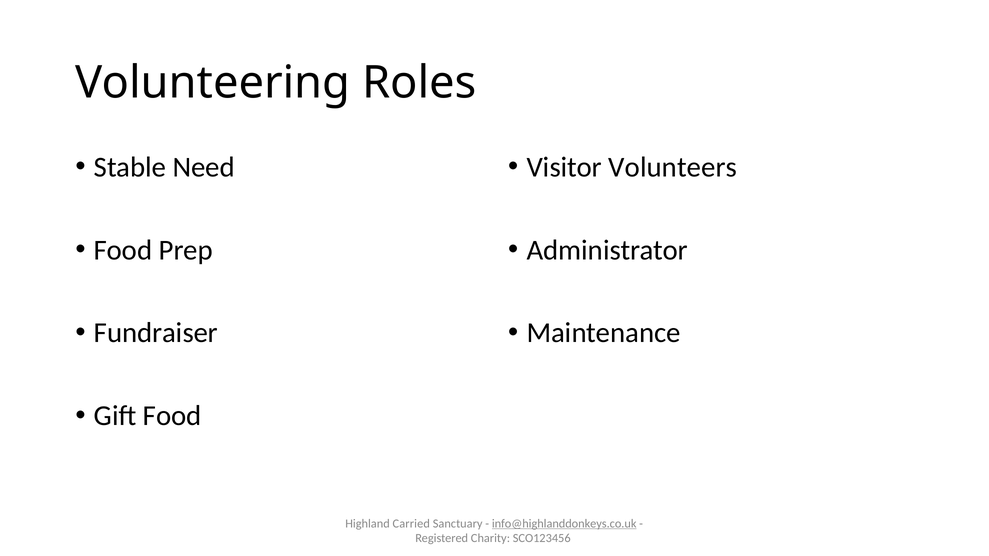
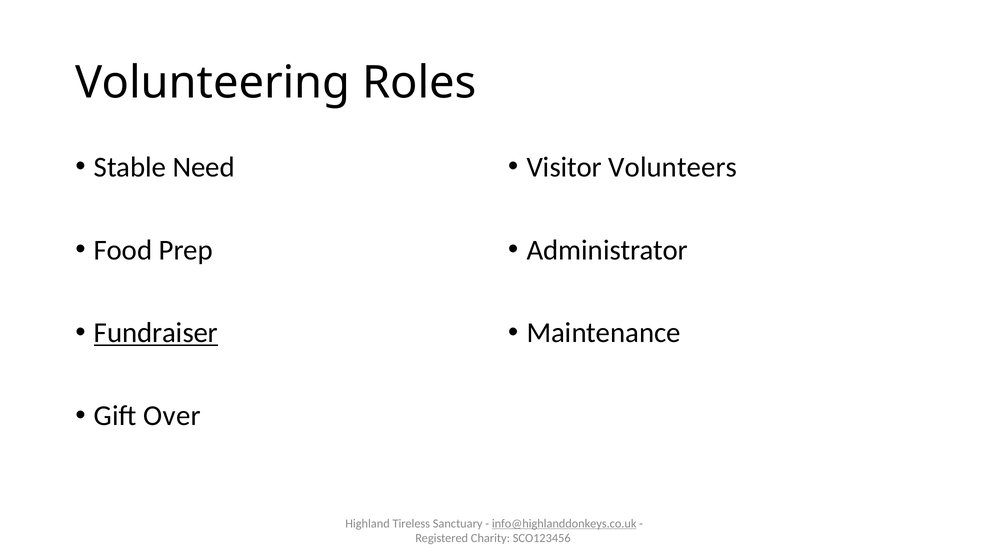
Fundraiser underline: none -> present
Gift Food: Food -> Over
Carried: Carried -> Tireless
